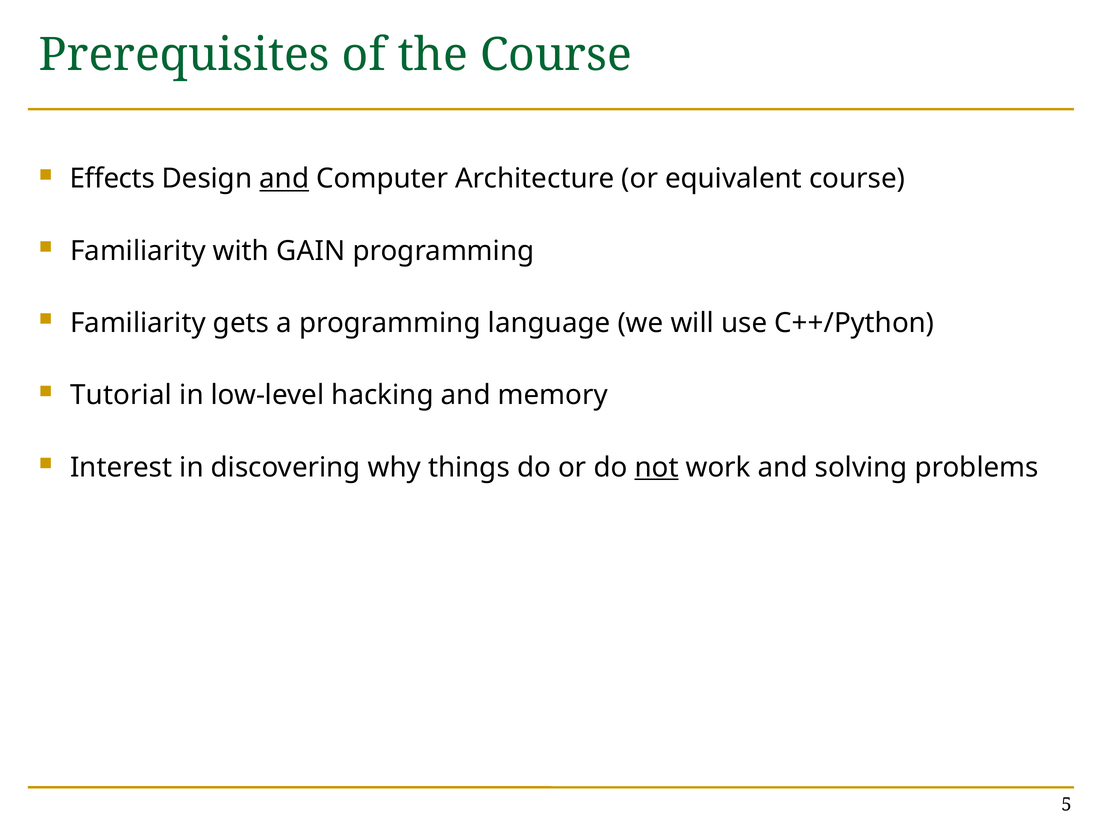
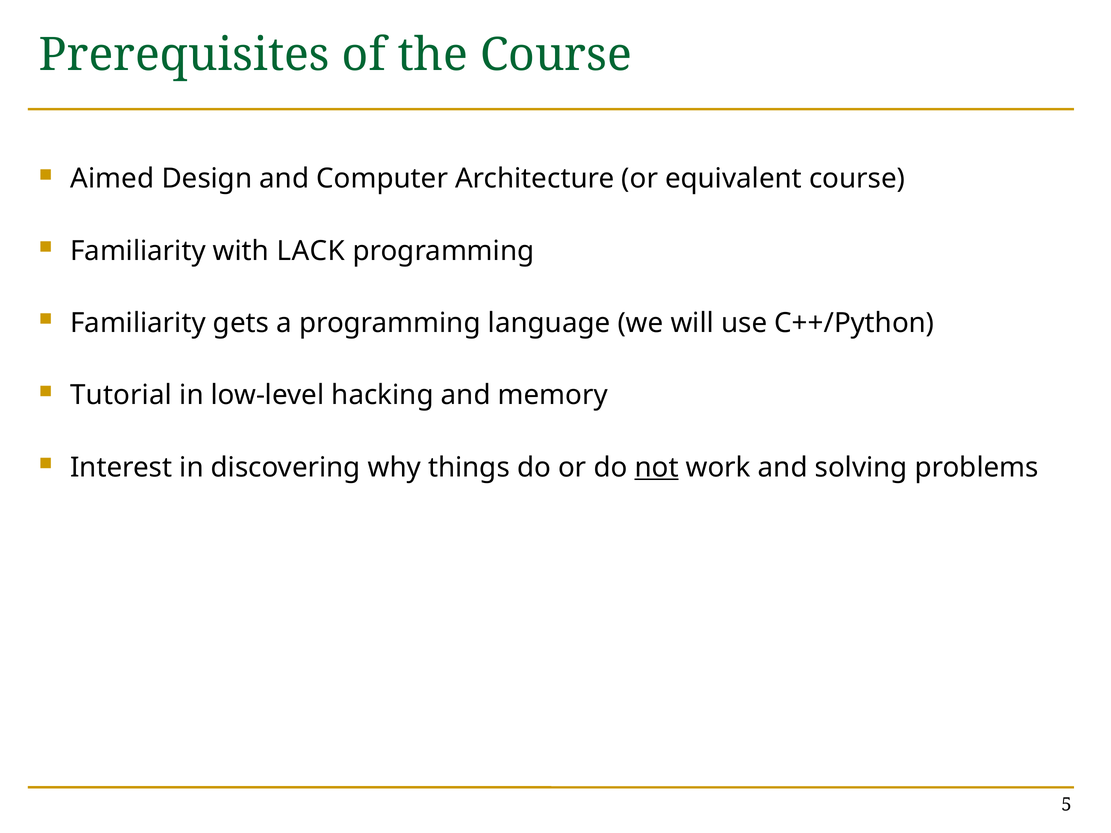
Effects: Effects -> Aimed
and at (284, 179) underline: present -> none
GAIN: GAIN -> LACK
